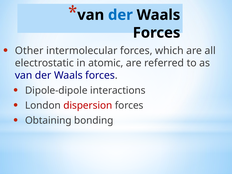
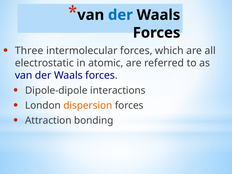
Other: Other -> Three
dispersion colour: red -> orange
Obtaining: Obtaining -> Attraction
